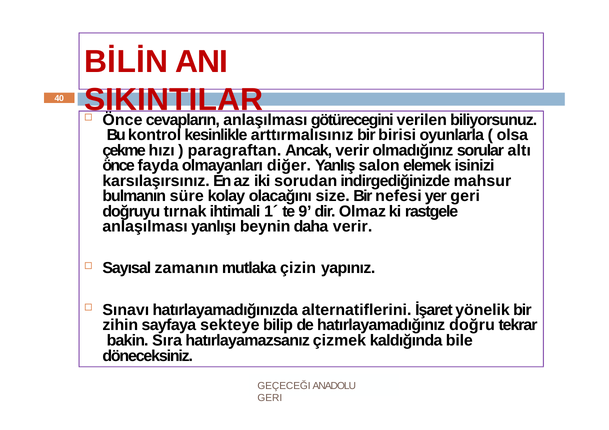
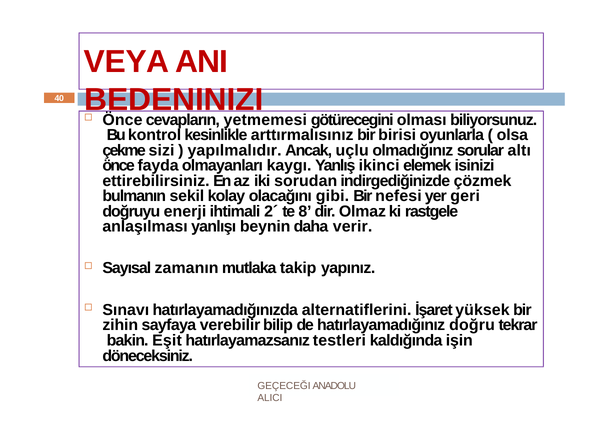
BİLİN: BİLİN -> VEYA
SIKINTILAR: SIKINTILAR -> BEDENINIZI
cevapların anlaşılması: anlaşılması -> yetmemesi
verilen: verilen -> olması
hızı: hızı -> sizi
paragraftan: paragraftan -> yapılmalıdır
Ancak verir: verir -> uçlu
diğer: diğer -> kaygı
salon: salon -> ikinci
karsılaşırsınız: karsılaşırsınız -> ettirebilirsiniz
mahsur: mahsur -> çözmek
süre: süre -> sekil
size: size -> gibi
tırnak: tırnak -> enerji
1´: 1´ -> 2´
9: 9 -> 8
çizin: çizin -> takip
yönelik: yönelik -> yüksek
sekteye: sekteye -> verebilir
Sıra: Sıra -> Eşit
çizmek: çizmek -> testleri
bile: bile -> işin
GERI at (270, 398): GERI -> ALICI
